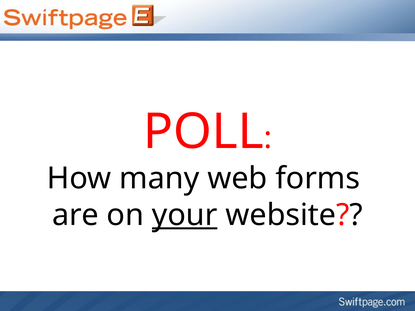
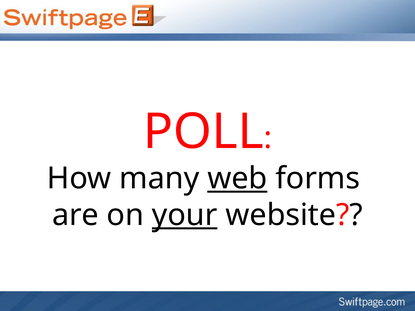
web underline: none -> present
